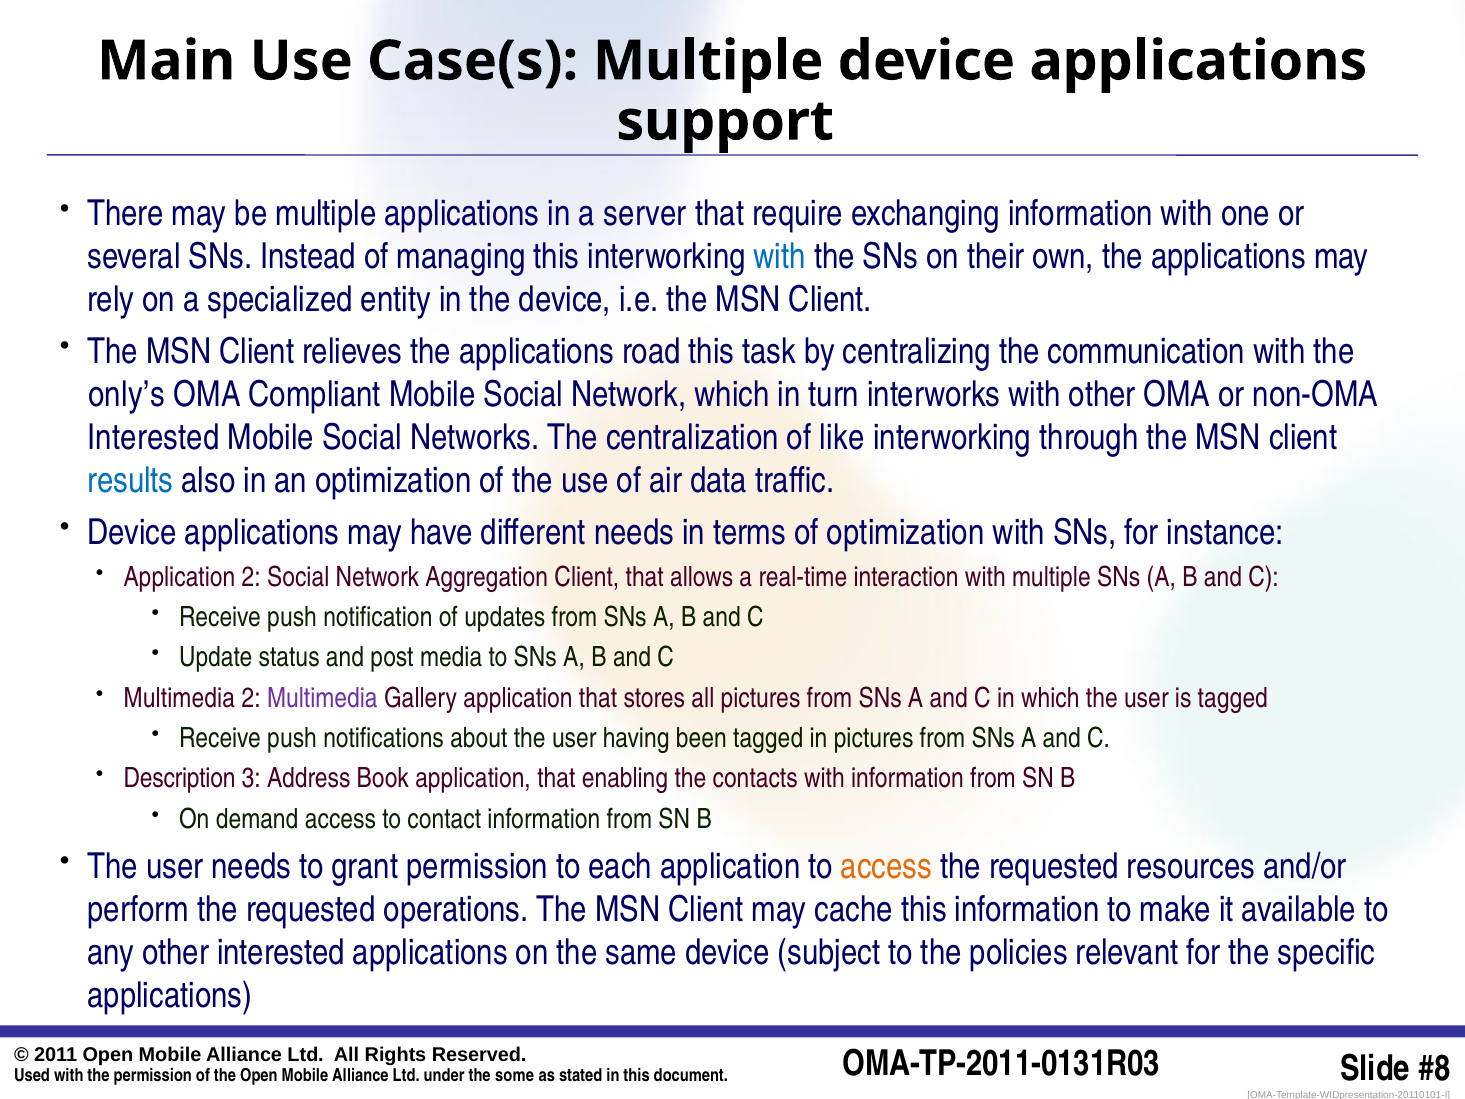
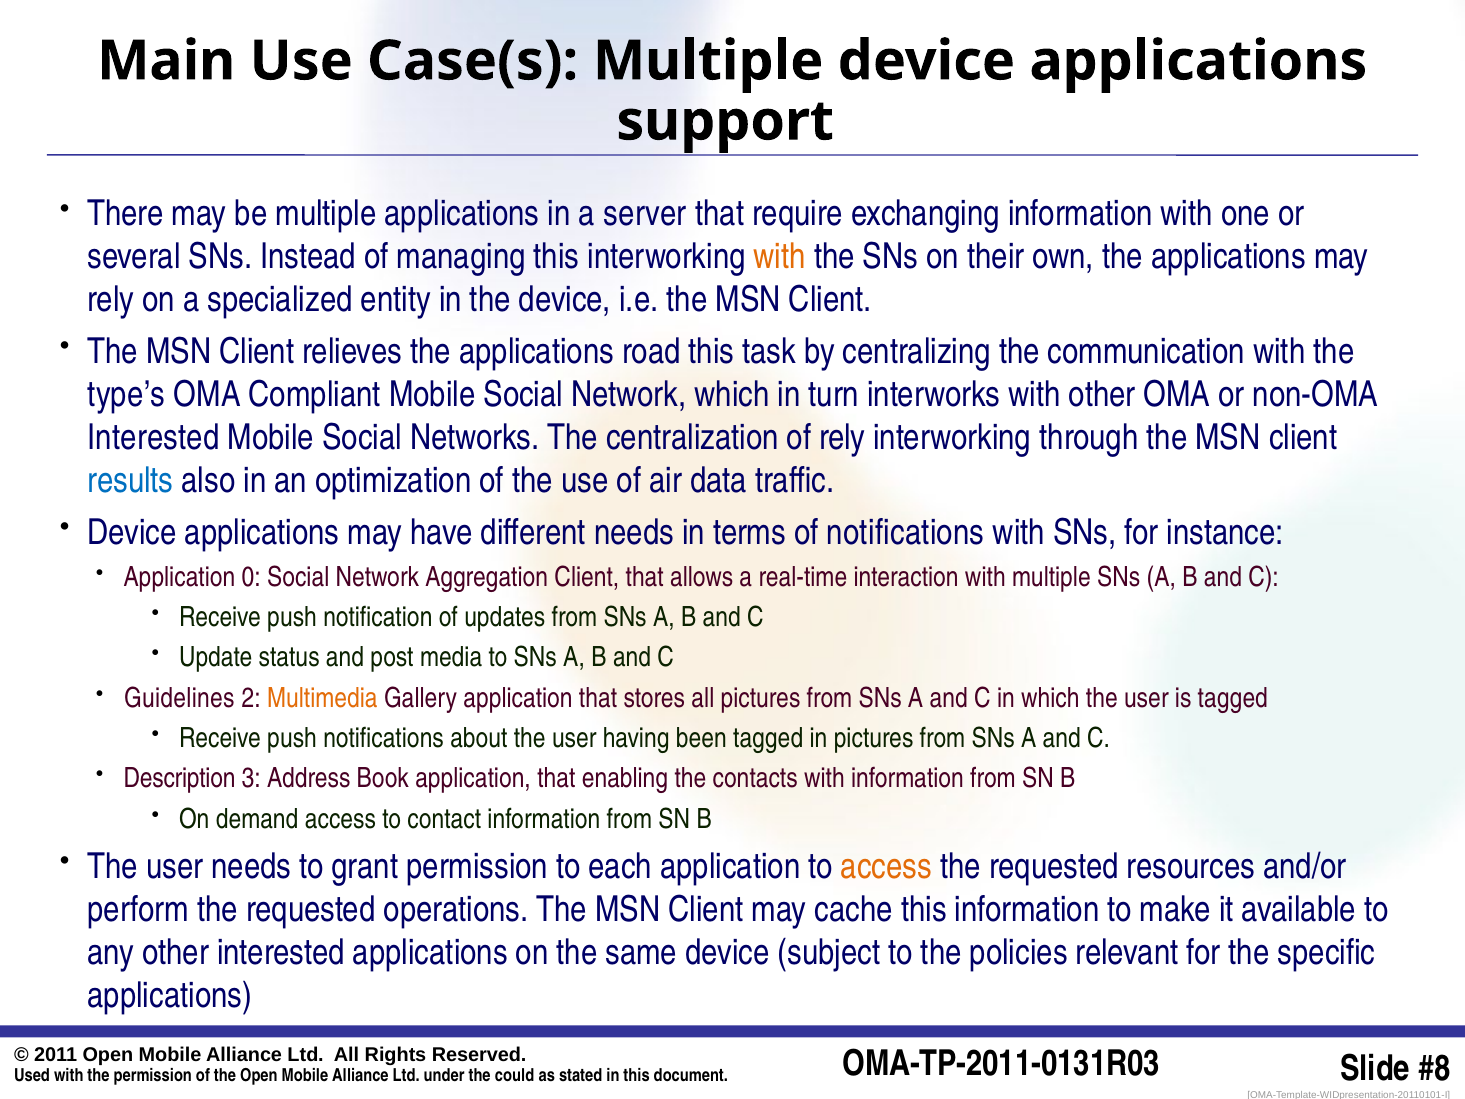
with at (780, 257) colour: blue -> orange
only’s: only’s -> type’s
of like: like -> rely
of optimization: optimization -> notifications
Application 2: 2 -> 0
Multimedia at (179, 698): Multimedia -> Guidelines
Multimedia at (322, 698) colour: purple -> orange
some: some -> could
